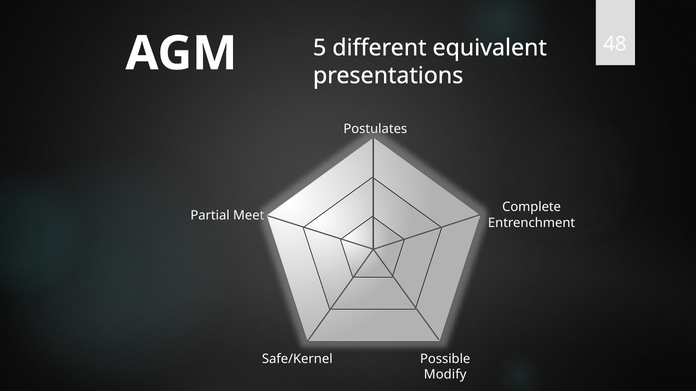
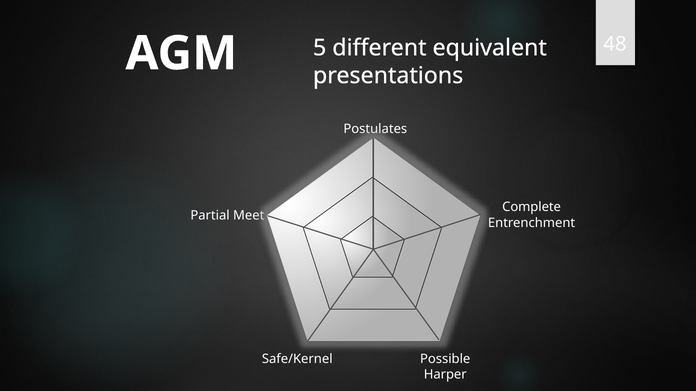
Modify: Modify -> Harper
